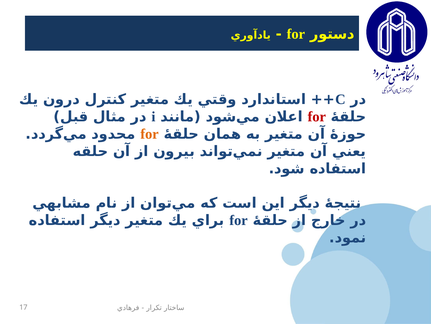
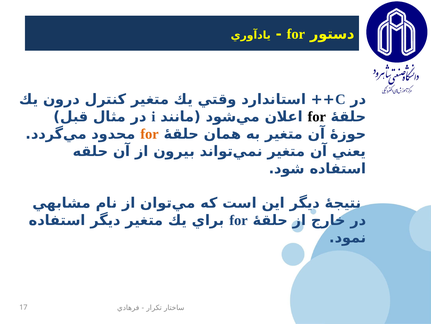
for at (317, 117) colour: red -> black
